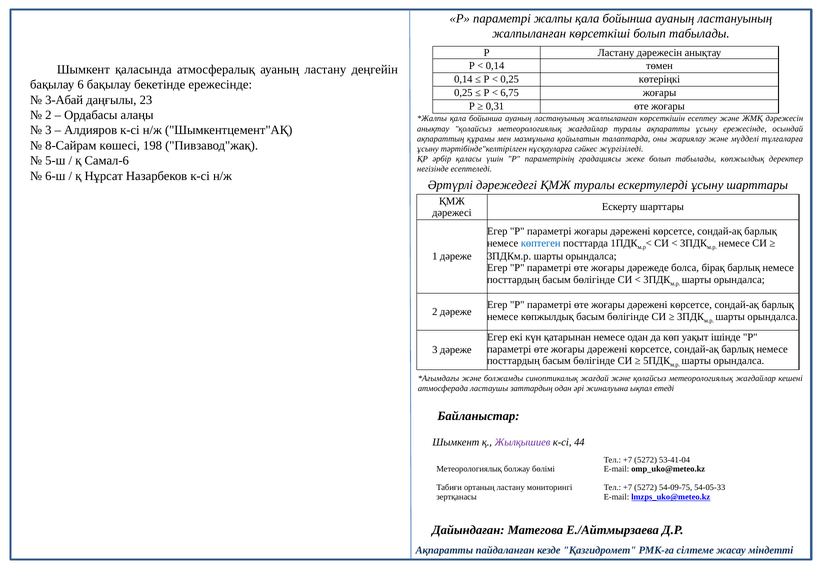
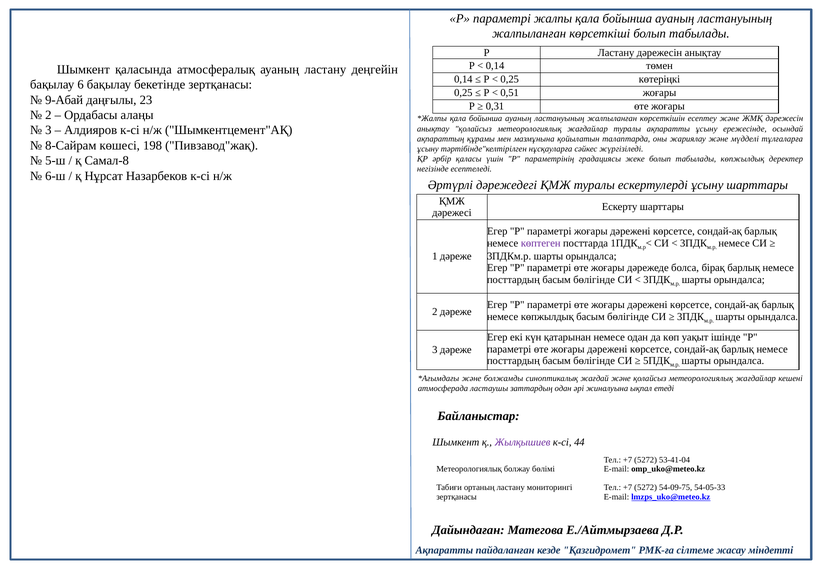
бекетінде ережесінде: ережесінде -> зертқанасы
6,75: 6,75 -> 0,51
3-Абай: 3-Абай -> 9-Абай
Самал-6: Самал-6 -> Самал-8
көптеген colour: blue -> purple
